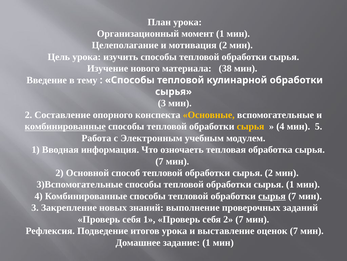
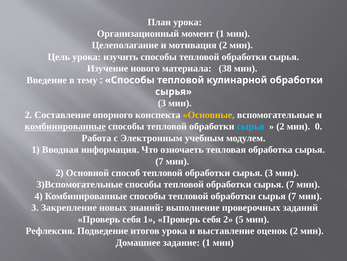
сырья at (251, 126) colour: yellow -> light blue
4 at (280, 126): 4 -> 2
5: 5 -> 0
тепловой обработки сырья 2: 2 -> 3
1 at (290, 184): 1 -> 7
сырья at (272, 196) underline: present -> none
2 7: 7 -> 5
оценок 7: 7 -> 2
